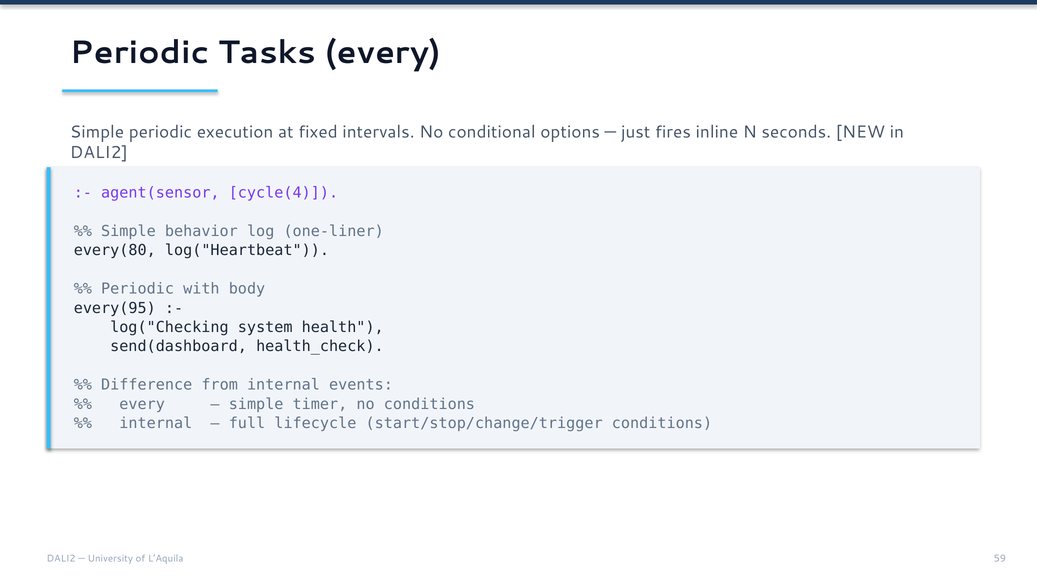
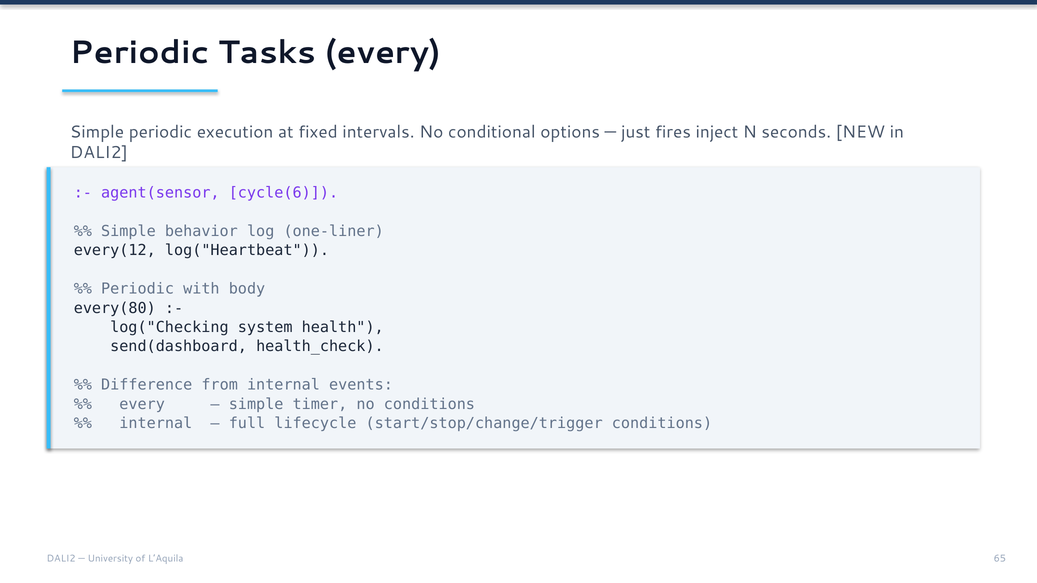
inline: inline -> inject
cycle(4: cycle(4 -> cycle(6
every(80: every(80 -> every(12
every(95: every(95 -> every(80
59: 59 -> 65
